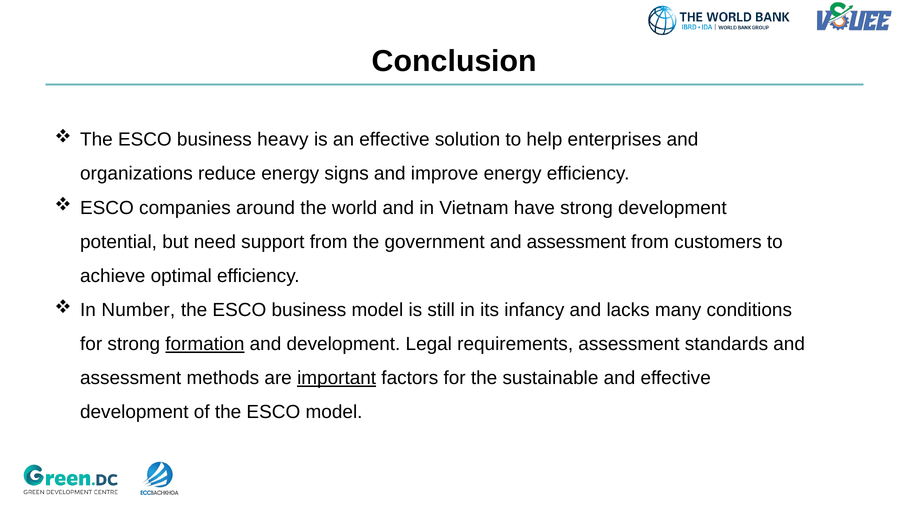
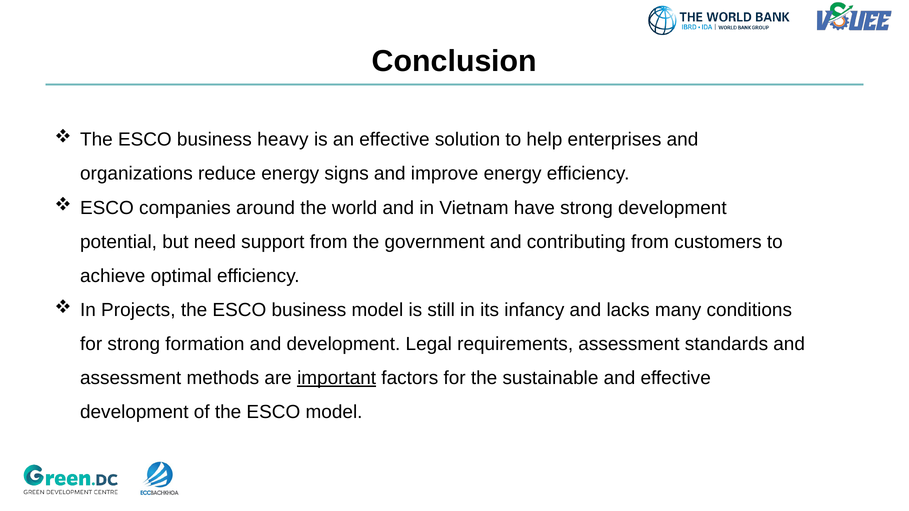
government and assessment: assessment -> contributing
Number: Number -> Projects
formation underline: present -> none
